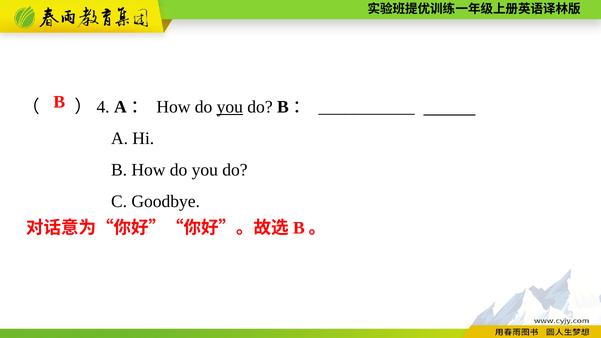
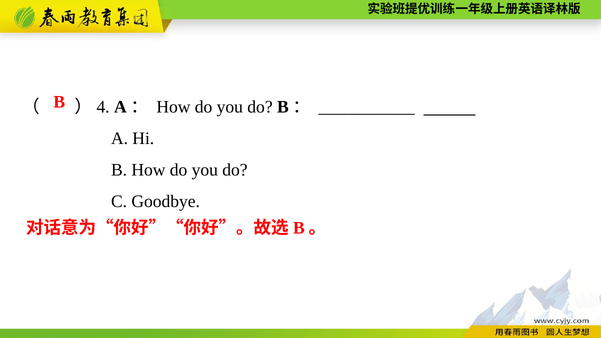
you at (230, 107) underline: present -> none
